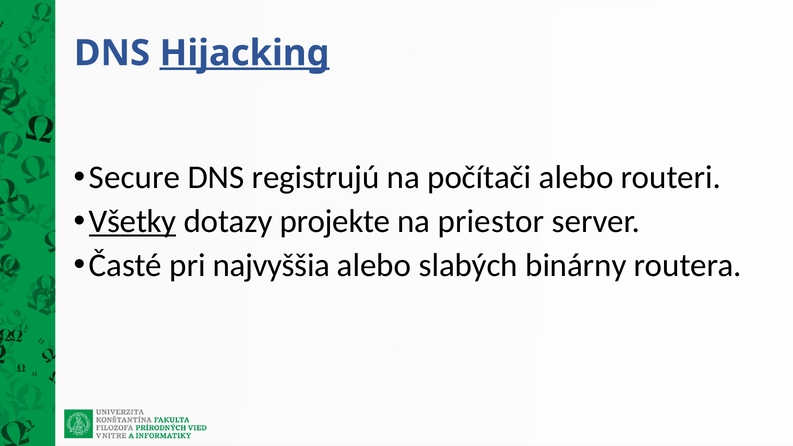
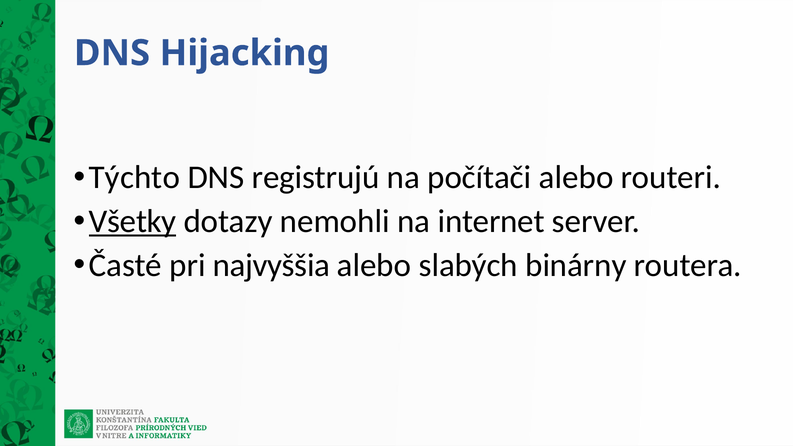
Hijacking underline: present -> none
Secure: Secure -> Týchto
projekte: projekte -> nemohli
priestor: priestor -> internet
